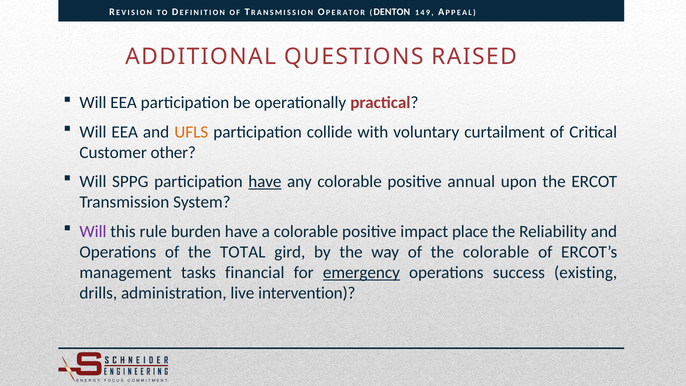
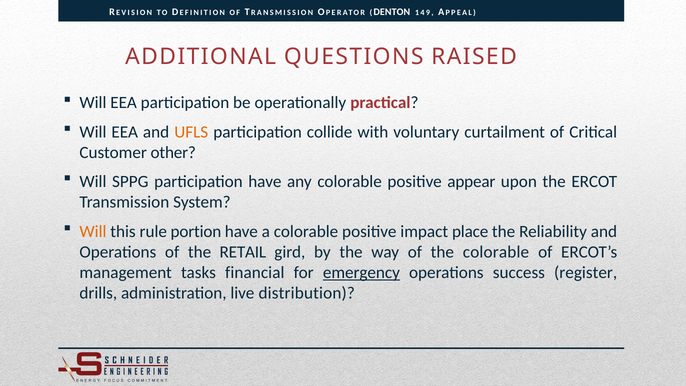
have at (265, 182) underline: present -> none
annual: annual -> appear
Will at (93, 231) colour: purple -> orange
burden: burden -> portion
TOTAL: TOTAL -> RETAIL
existing: existing -> register
intervention: intervention -> distribution
